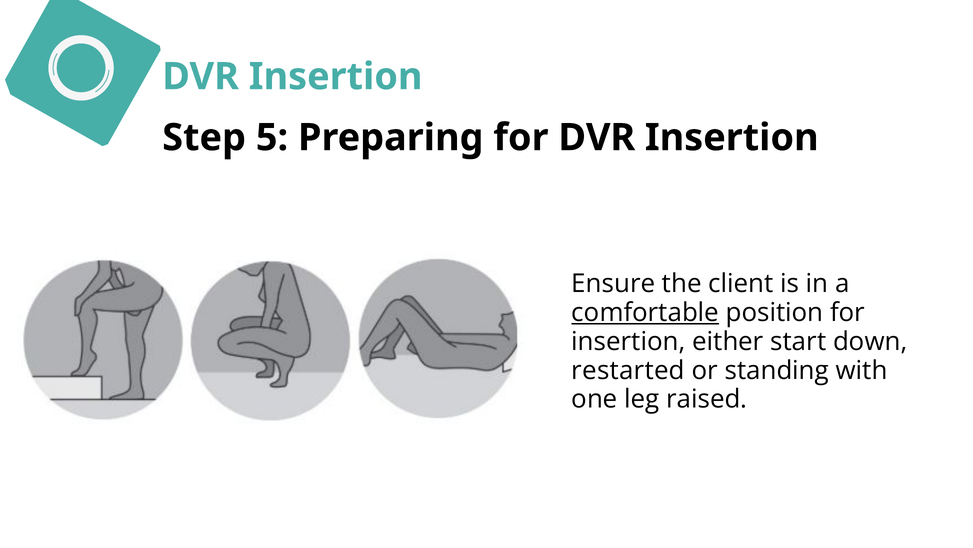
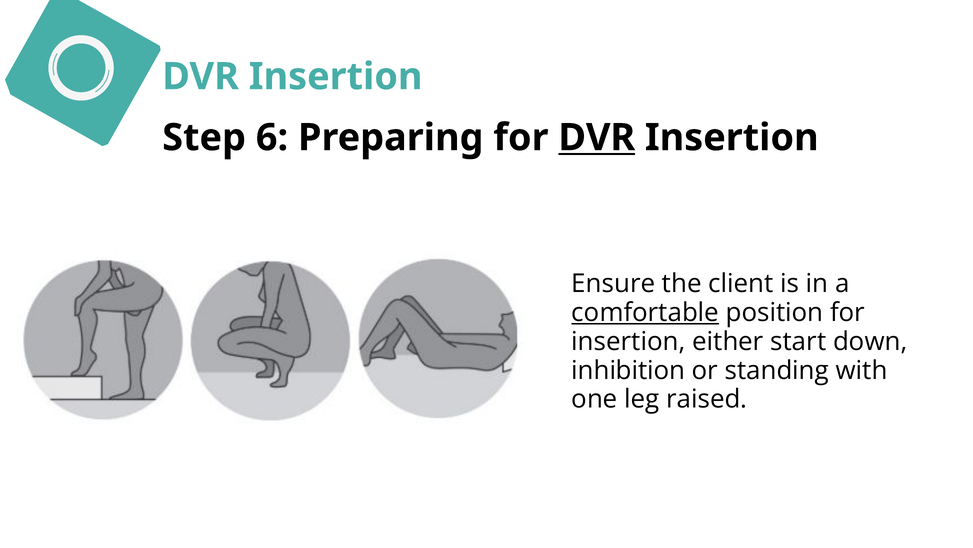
5: 5 -> 6
DVR at (597, 137) underline: none -> present
restarted: restarted -> inhibition
